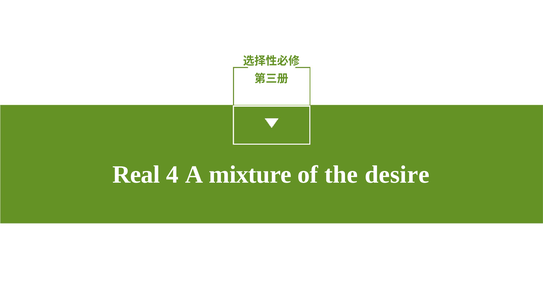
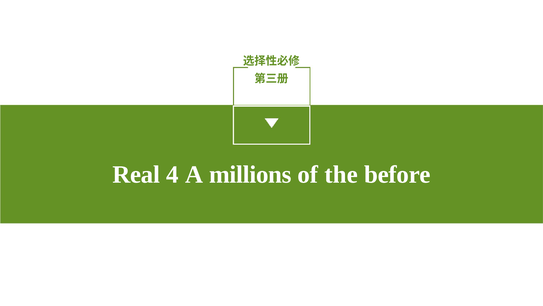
mixture: mixture -> millions
desire: desire -> before
